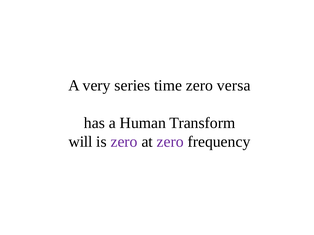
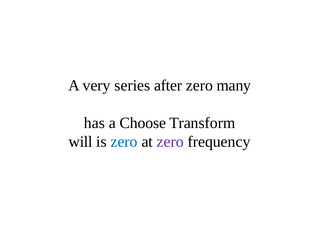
time: time -> after
versa: versa -> many
Human: Human -> Choose
zero at (124, 142) colour: purple -> blue
